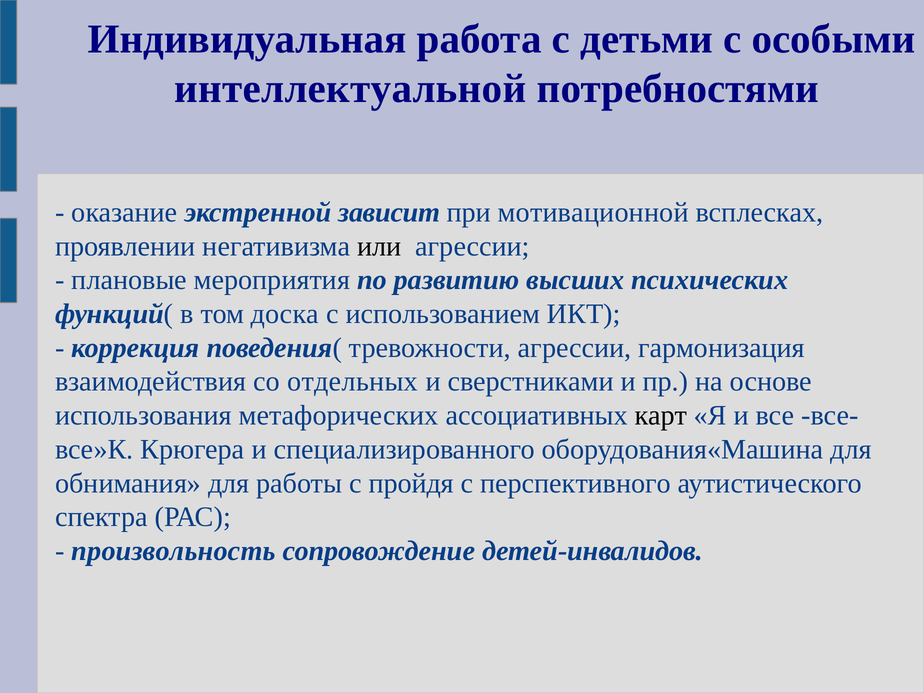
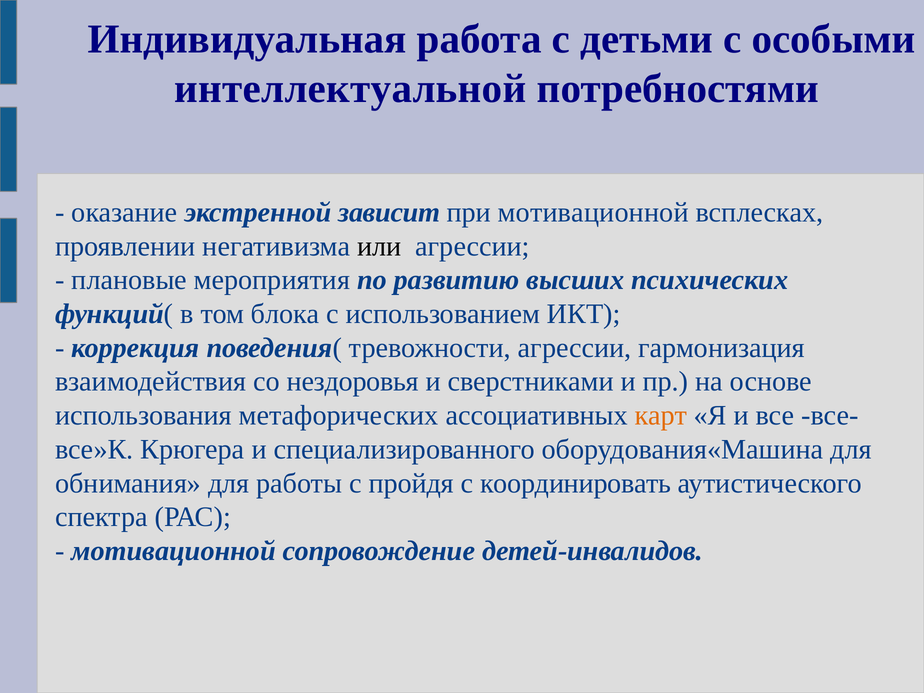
доска: доска -> блока
отдельных: отдельных -> нездоровья
карт colour: black -> orange
перспективного: перспективного -> координировать
произвольность at (173, 551): произвольность -> мотивационной
